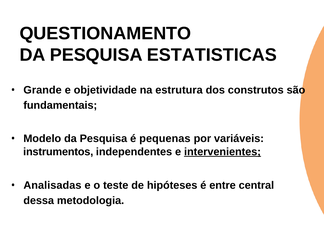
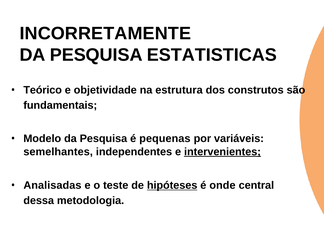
QUESTIONAMENTO: QUESTIONAMENTO -> INCORRETAMENTE
Grande: Grande -> Teórico
instrumentos: instrumentos -> semelhantes
hipóteses underline: none -> present
entre: entre -> onde
